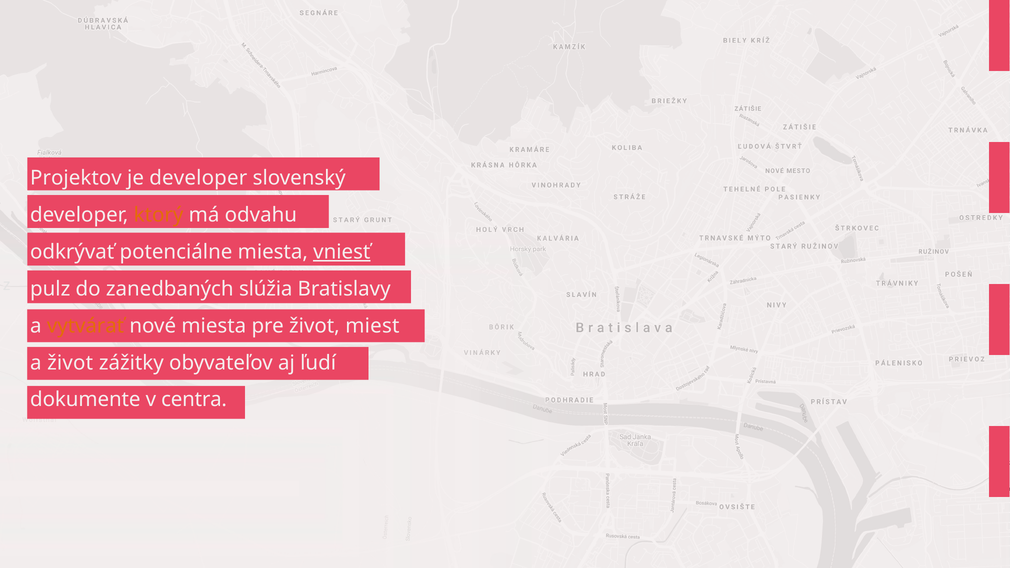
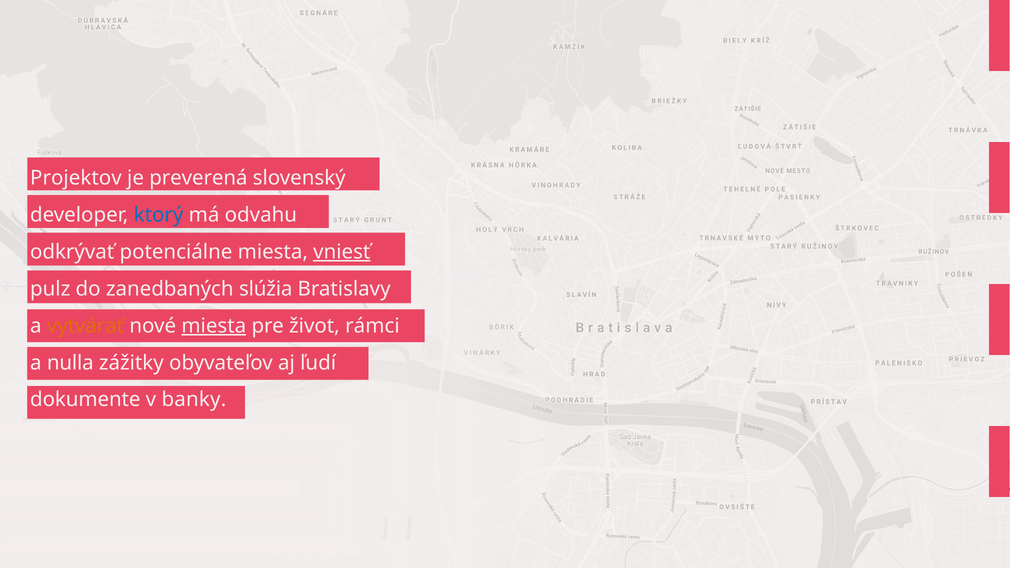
je developer: developer -> preverená
ktorý colour: orange -> blue
miesta at (214, 326) underline: none -> present
miest: miest -> rámci
a život: život -> nulla
centra: centra -> banky
